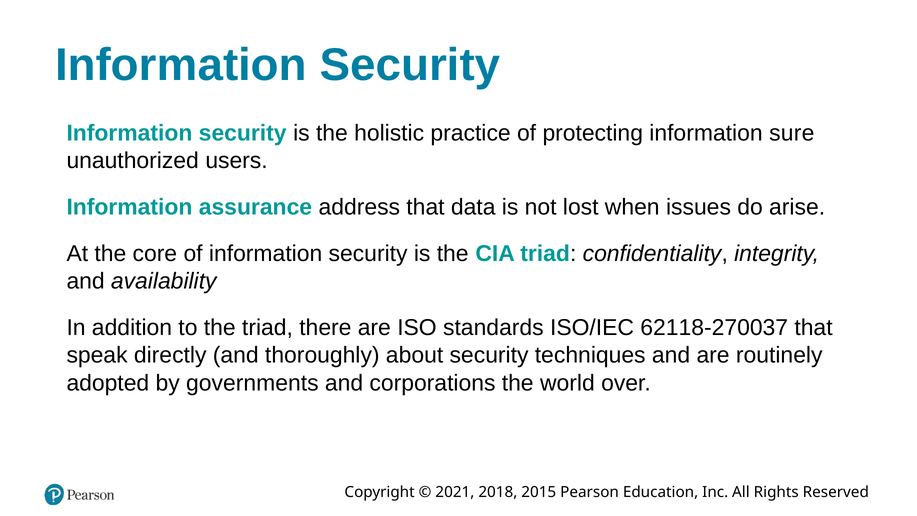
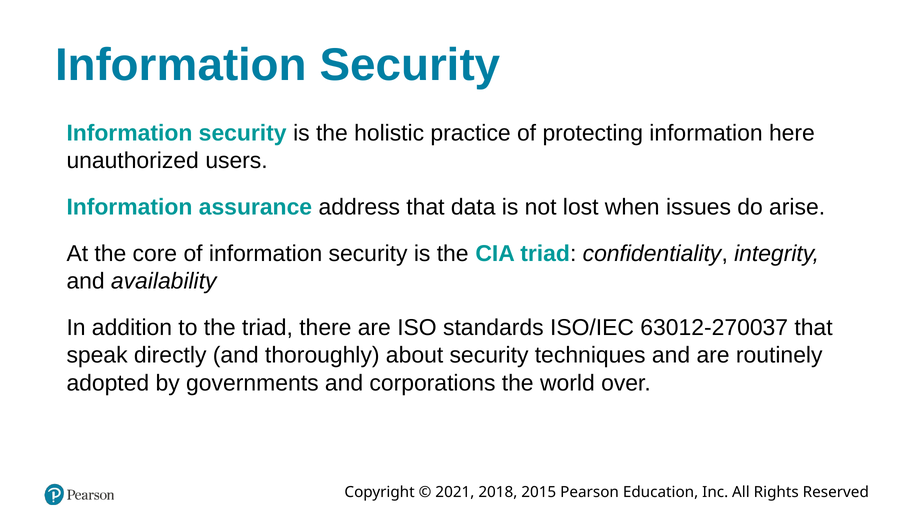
sure: sure -> here
62118-270037: 62118-270037 -> 63012-270037
